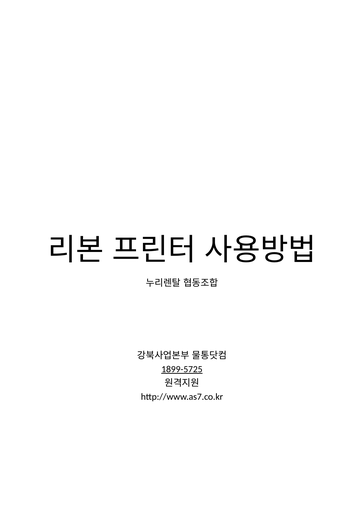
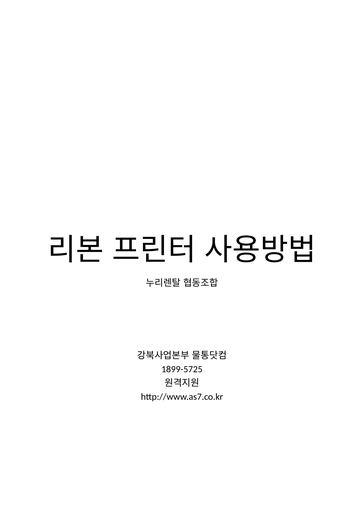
1899-5725 underline: present -> none
